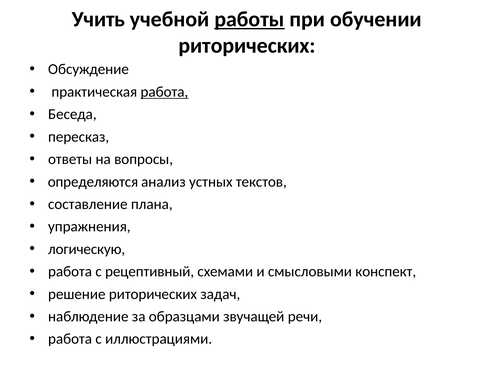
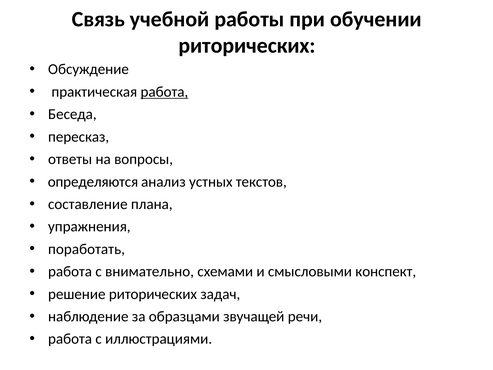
Учить: Учить -> Связь
работы underline: present -> none
логическую: логическую -> поработать
рецептивный: рецептивный -> внимательно
